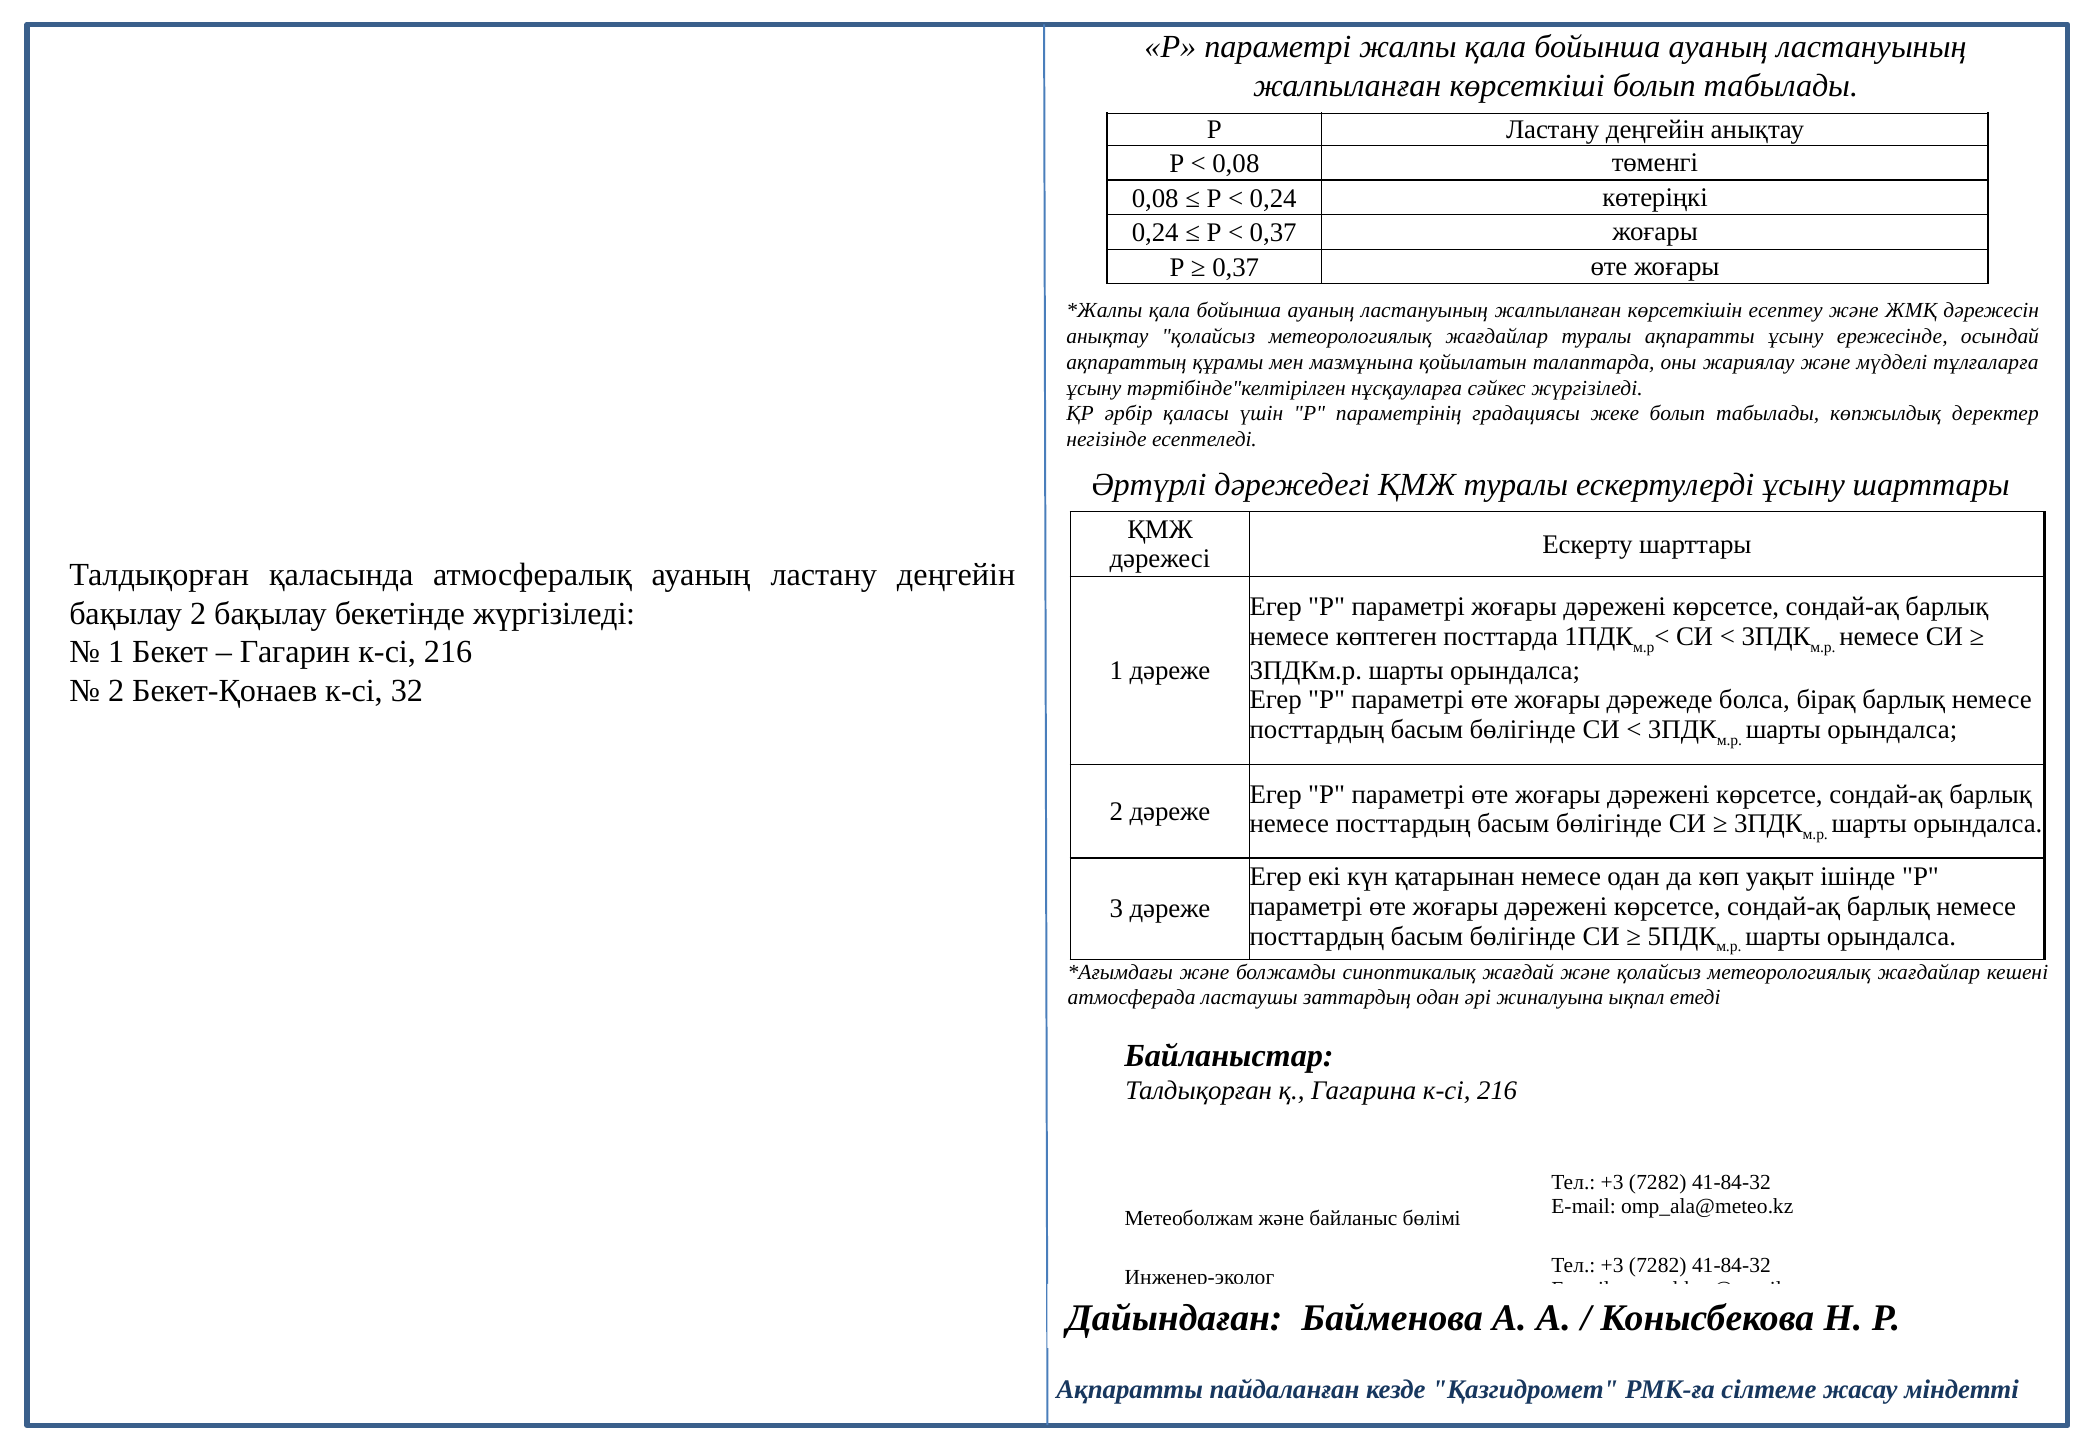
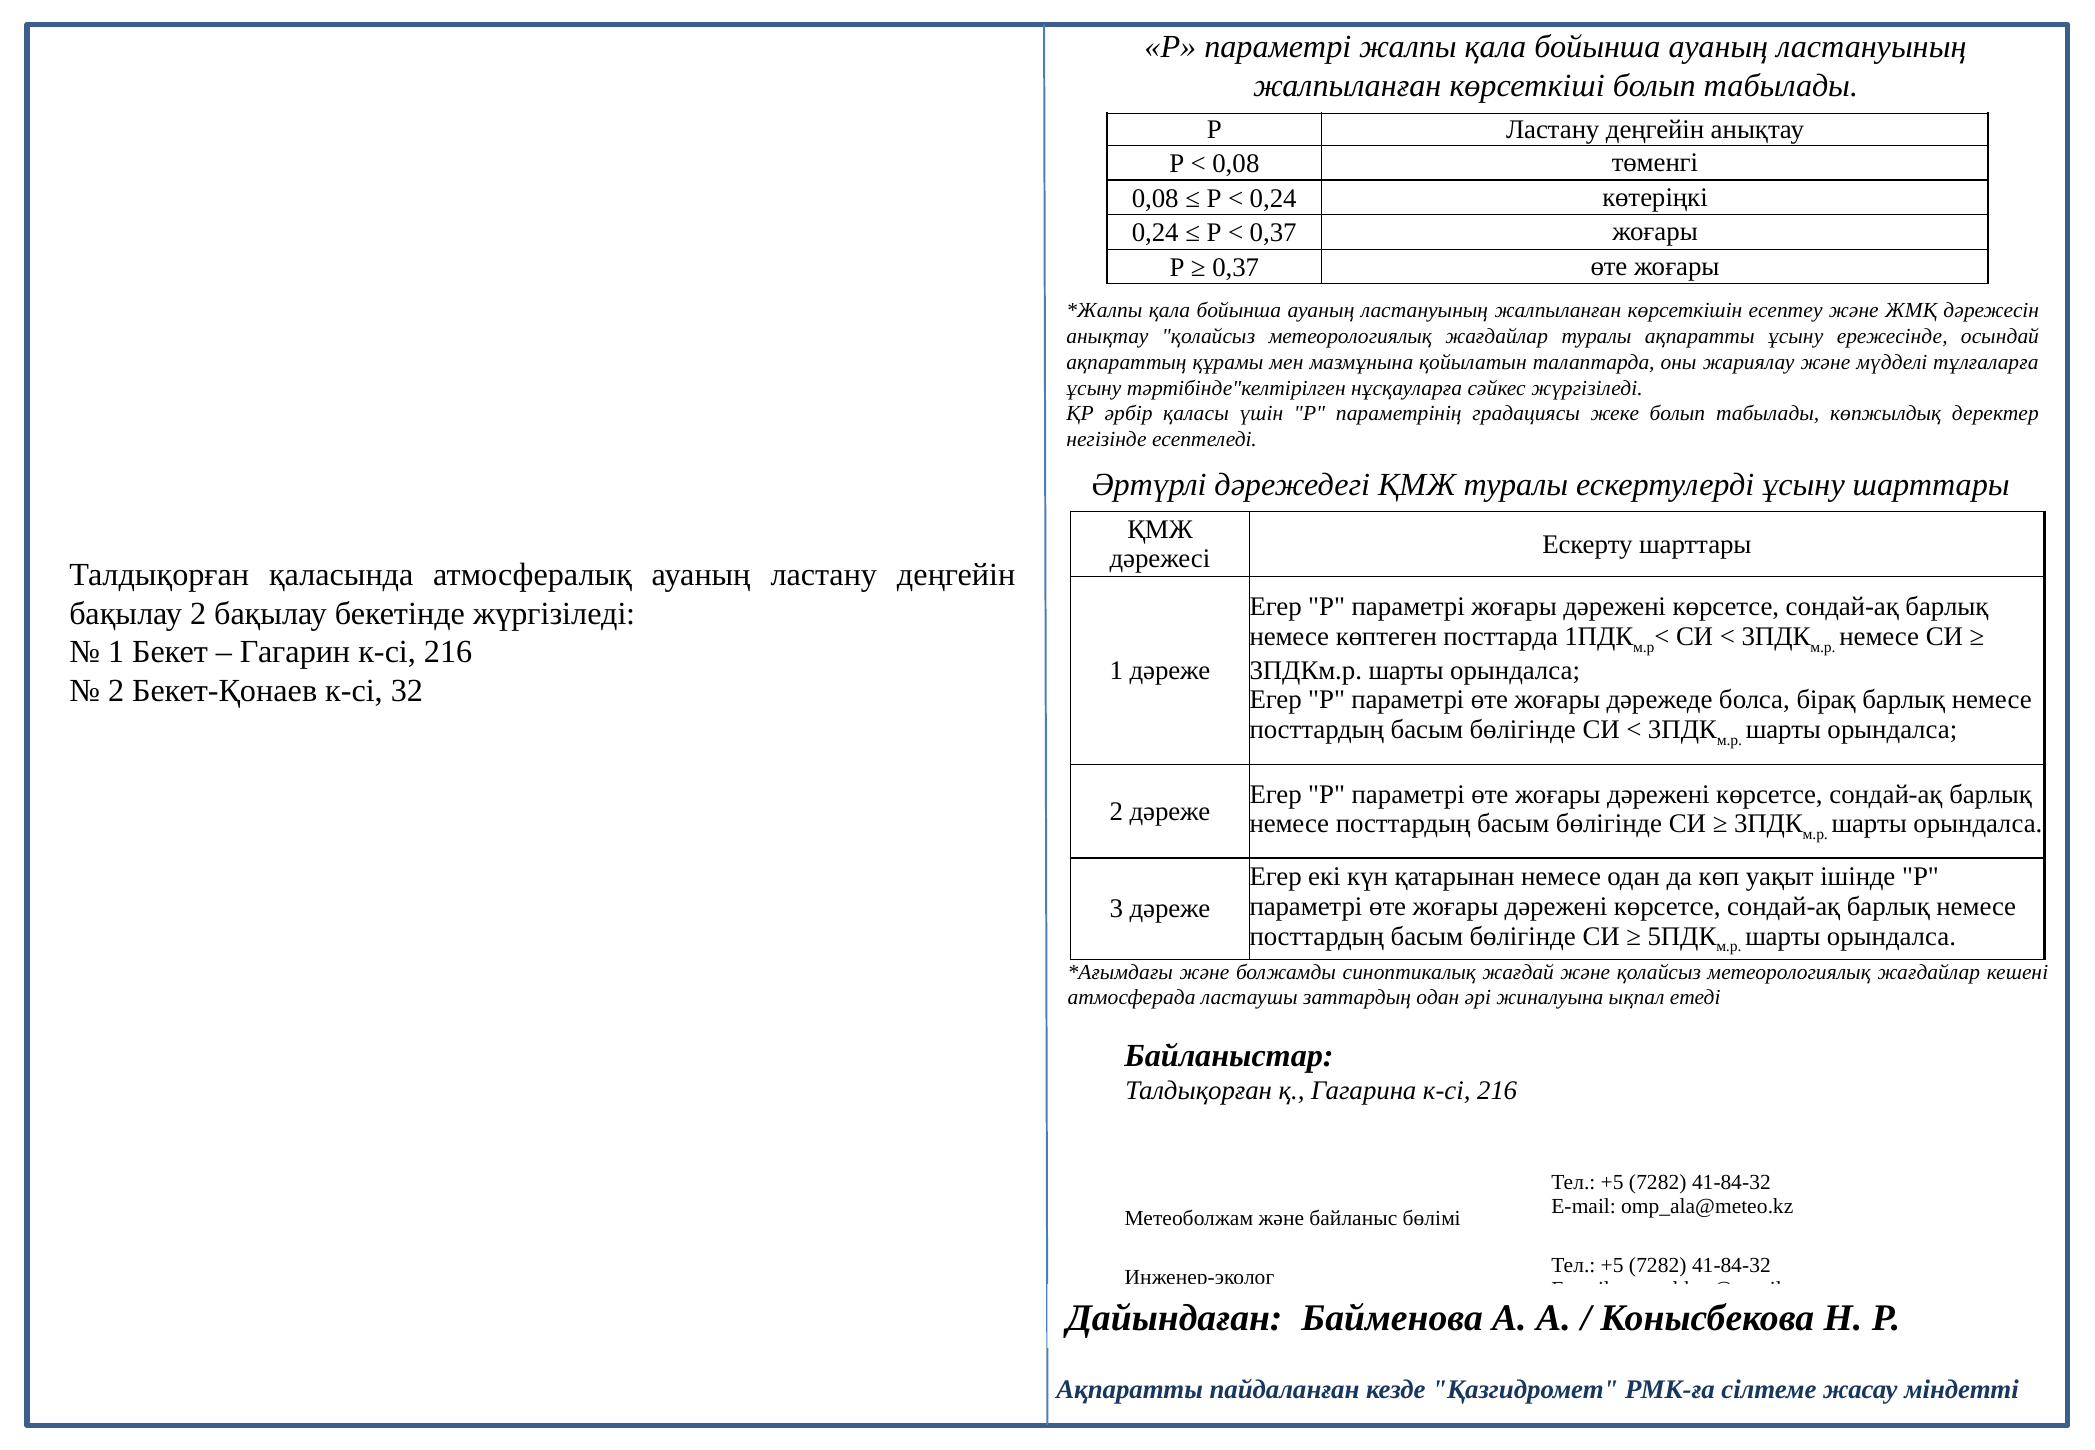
+3 at (1612, 1182): +3 -> +5
+3 at (1612, 1266): +3 -> +5
